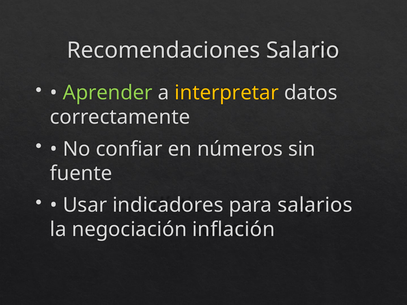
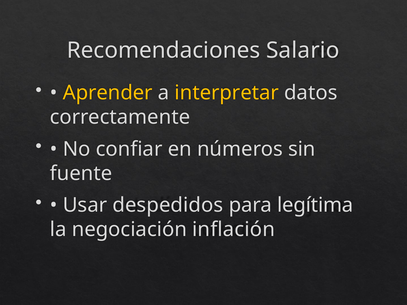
Aprender colour: light green -> yellow
indicadores: indicadores -> despedidos
salarios: salarios -> legítima
